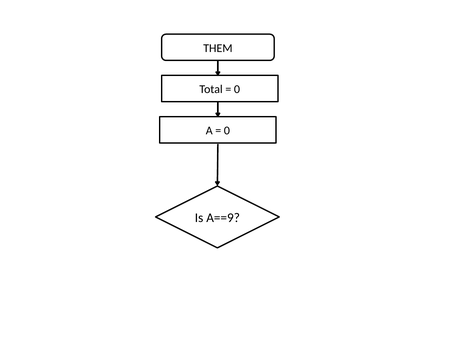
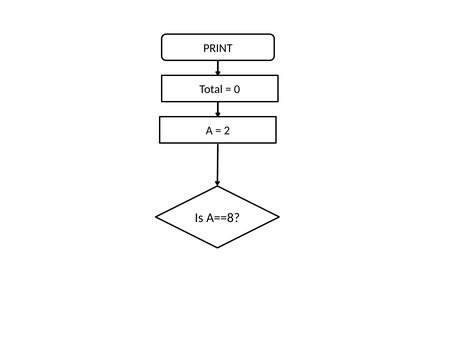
THEM: THEM -> PRINT
0 at (227, 131): 0 -> 2
A==9: A==9 -> A==8
